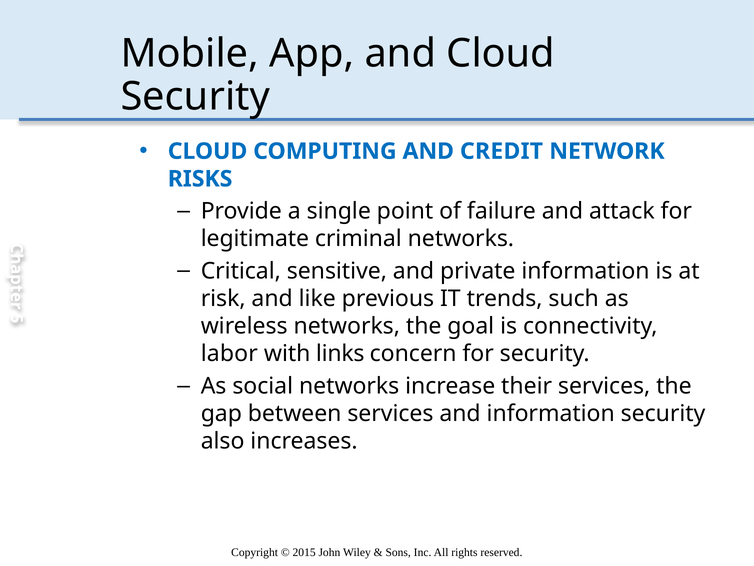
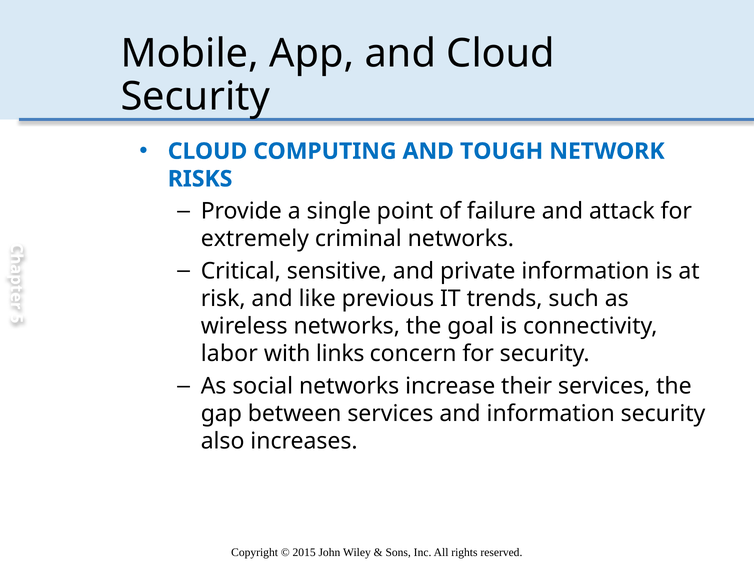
CREDIT: CREDIT -> TOUGH
legitimate: legitimate -> extremely
